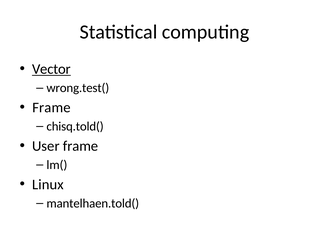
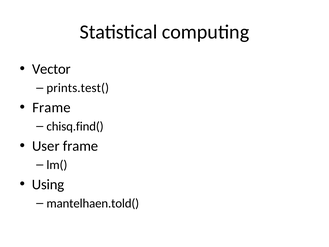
Vector underline: present -> none
wrong.test(: wrong.test( -> prints.test(
chisq.told(: chisq.told( -> chisq.find(
Linux: Linux -> Using
